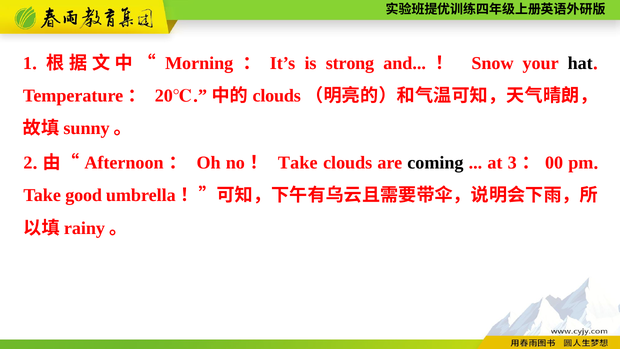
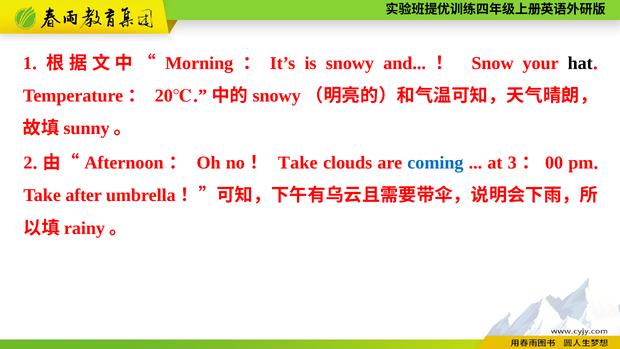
is strong: strong -> snowy
clouds at (277, 96): clouds -> snowy
coming colour: black -> blue
good: good -> after
